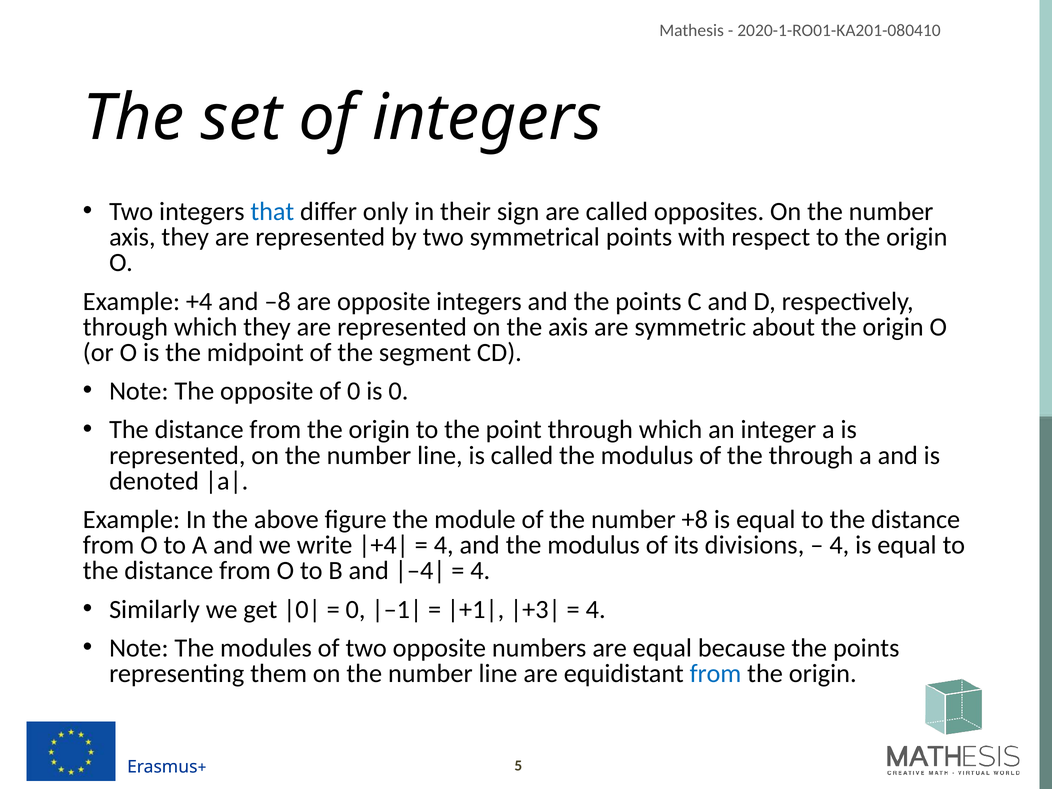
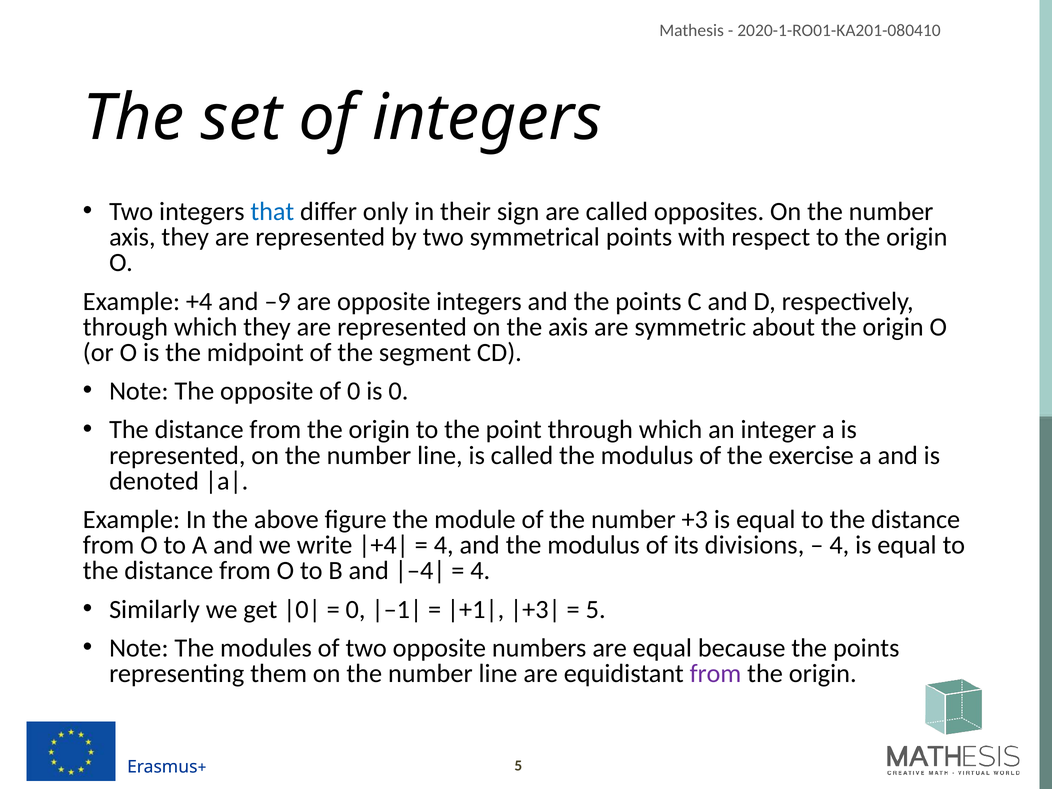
–8: –8 -> –9
the through: through -> exercise
+8: +8 -> +3
4 at (596, 609): 4 -> 5
from at (715, 674) colour: blue -> purple
